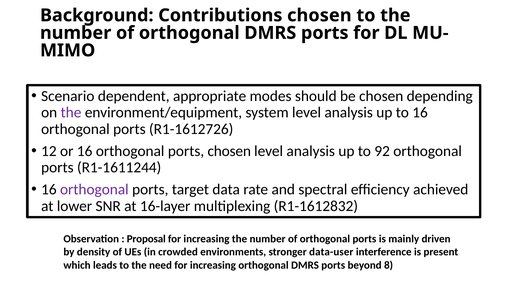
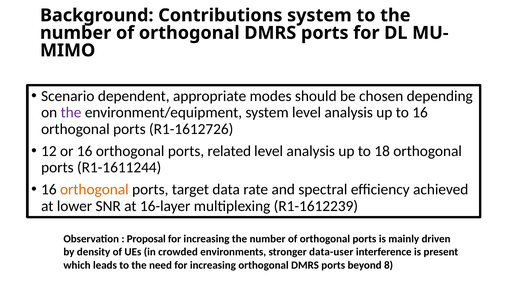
Contributions chosen: chosen -> system
ports chosen: chosen -> related
92: 92 -> 18
orthogonal at (94, 190) colour: purple -> orange
R1-1612832: R1-1612832 -> R1-1612239
